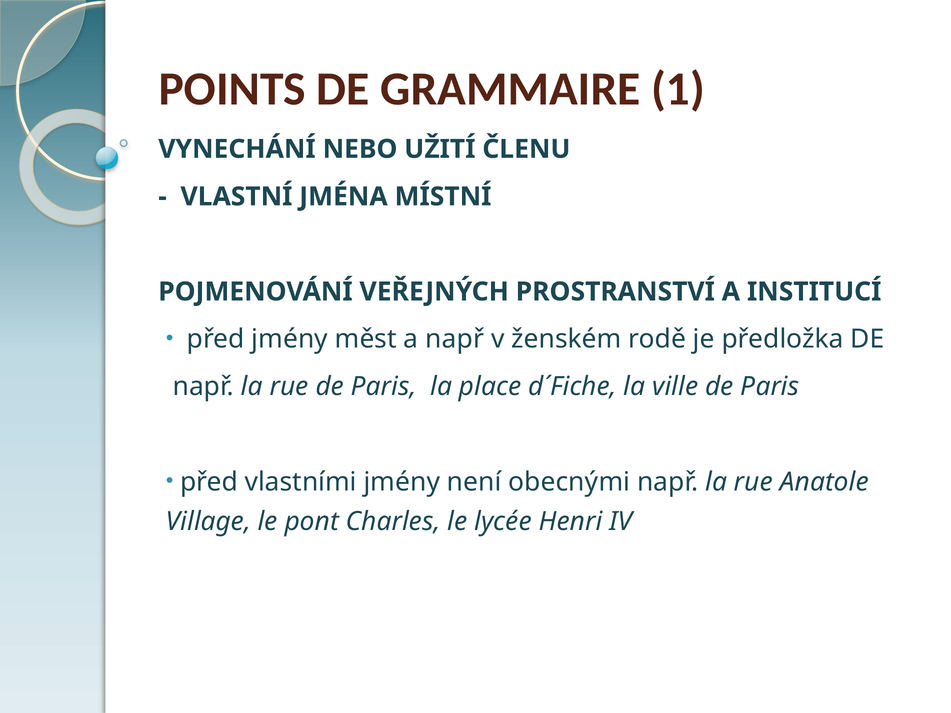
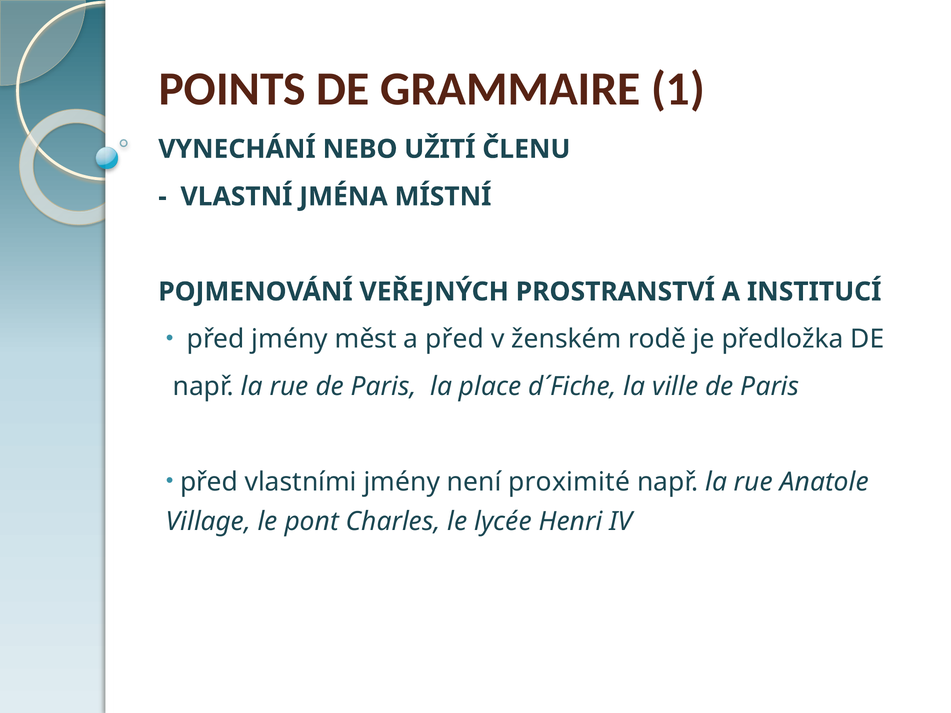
a např: např -> před
obecnými: obecnými -> proximité
